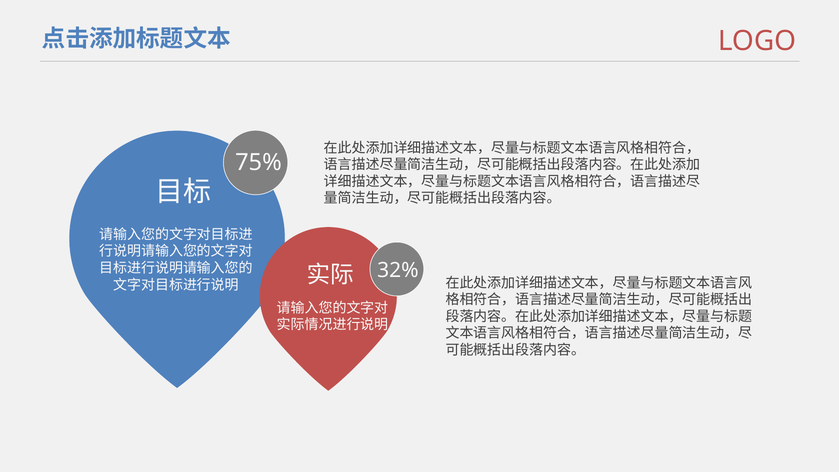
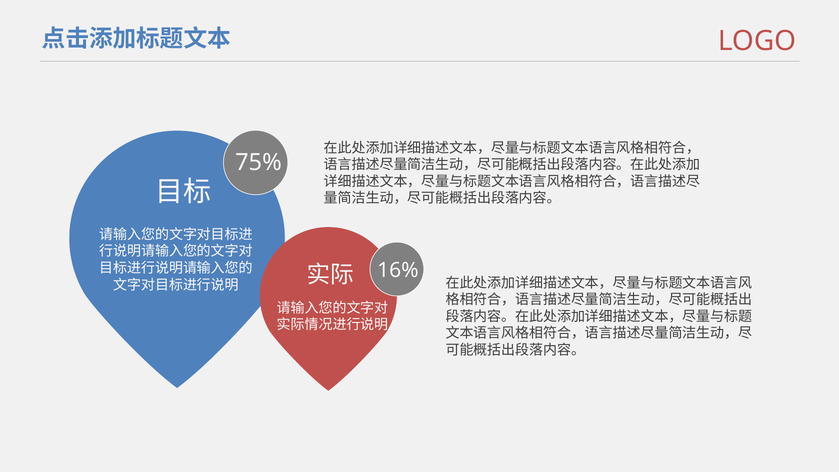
32%: 32% -> 16%
